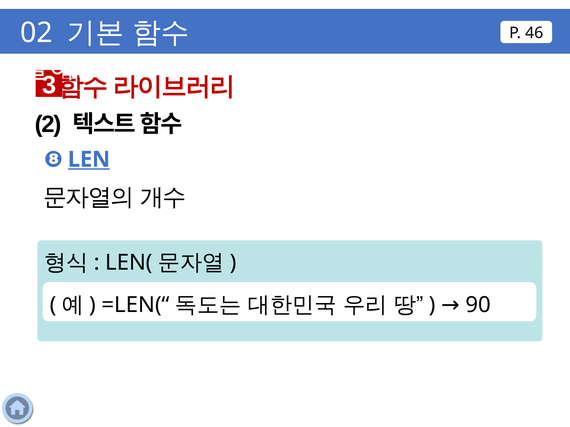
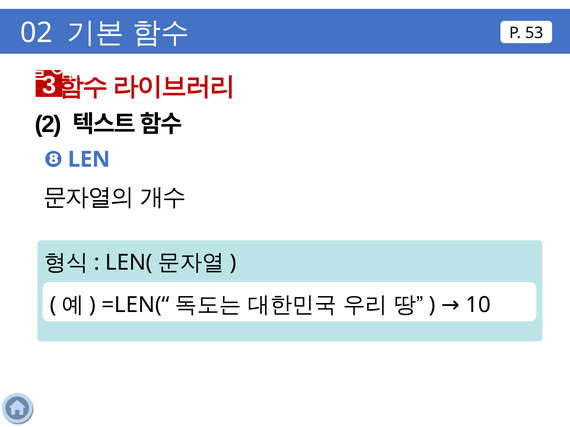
46: 46 -> 53
LEN underline: present -> none
90: 90 -> 10
